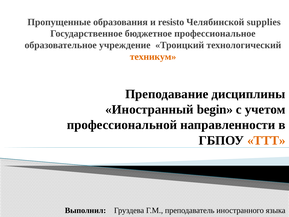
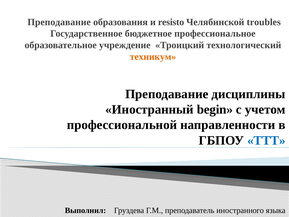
Пропущенные at (59, 22): Пропущенные -> Преподавание
supplies: supplies -> troubles
ТТТ colour: orange -> blue
